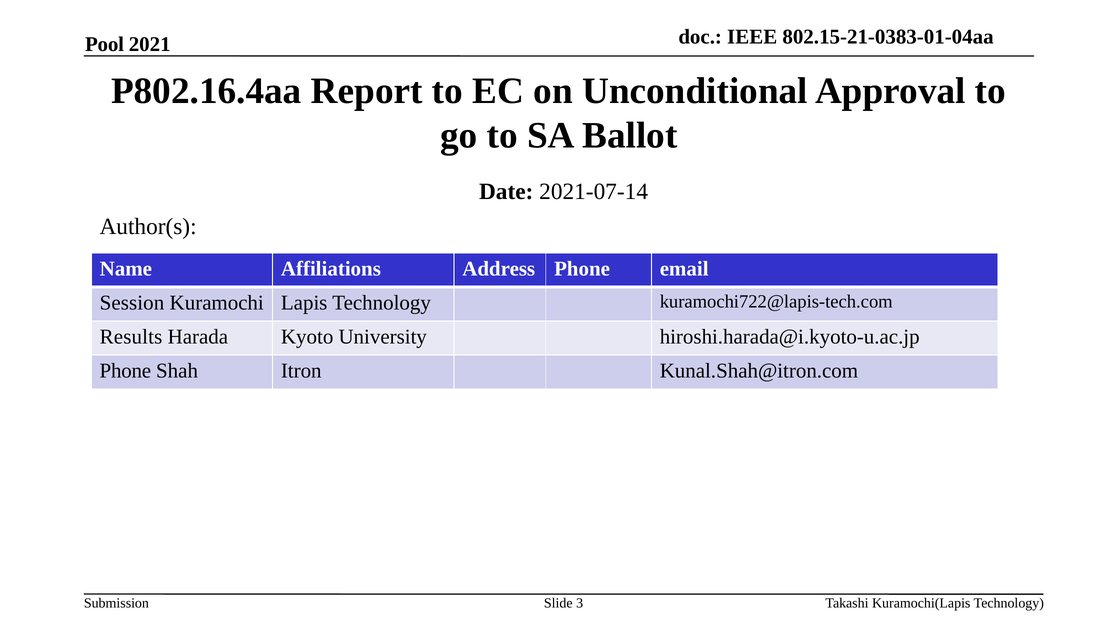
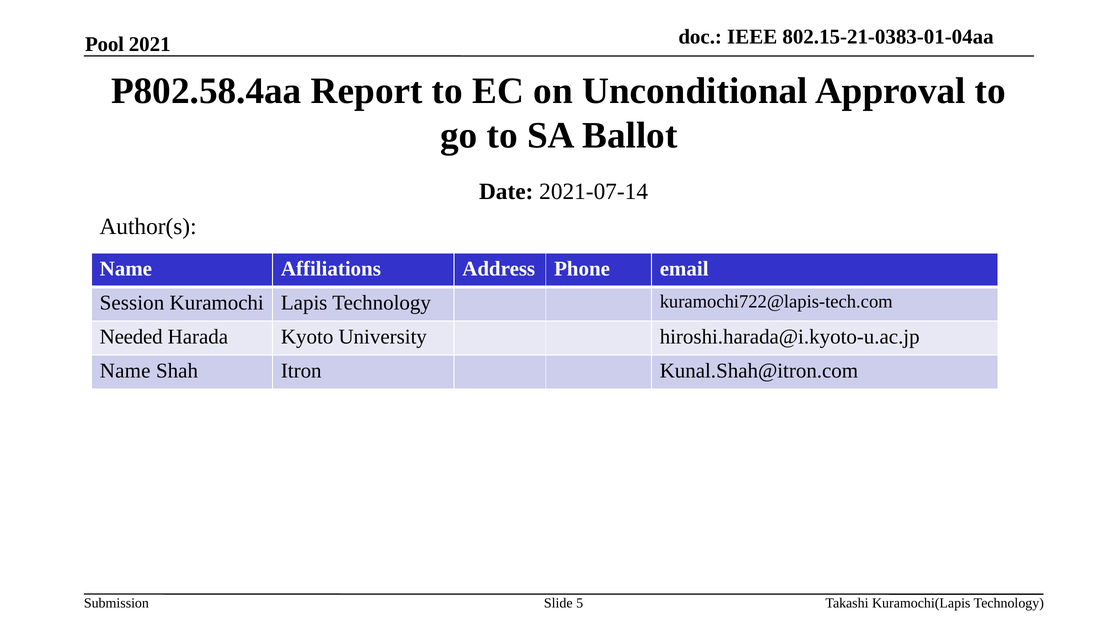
P802.16.4aa: P802.16.4aa -> P802.58.4aa
Results: Results -> Needed
Phone at (125, 371): Phone -> Name
3: 3 -> 5
